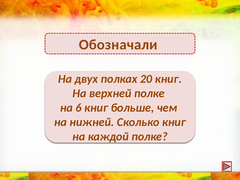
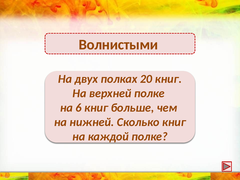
Обозначали: Обозначали -> Волнистыми
